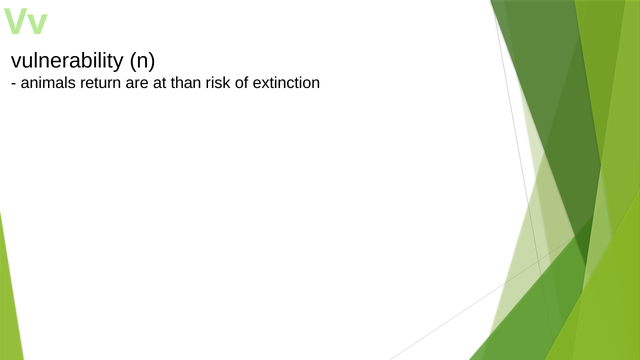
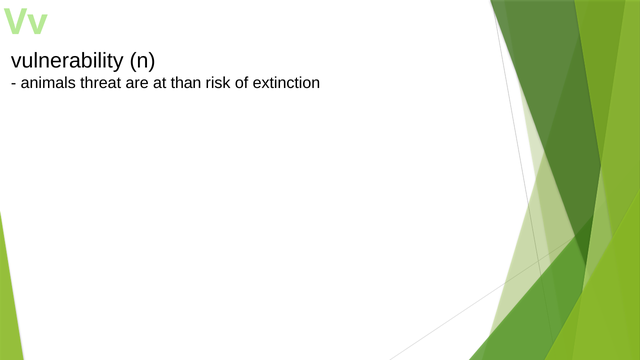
return: return -> threat
